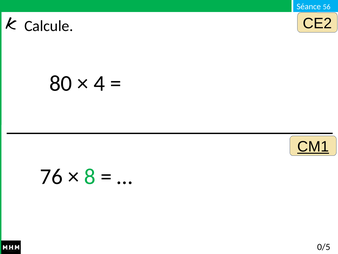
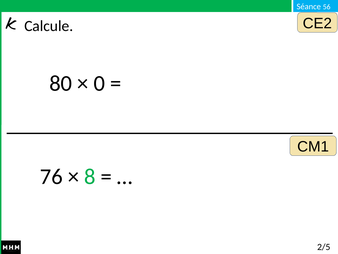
4: 4 -> 0
CM1 underline: present -> none
0/5: 0/5 -> 2/5
